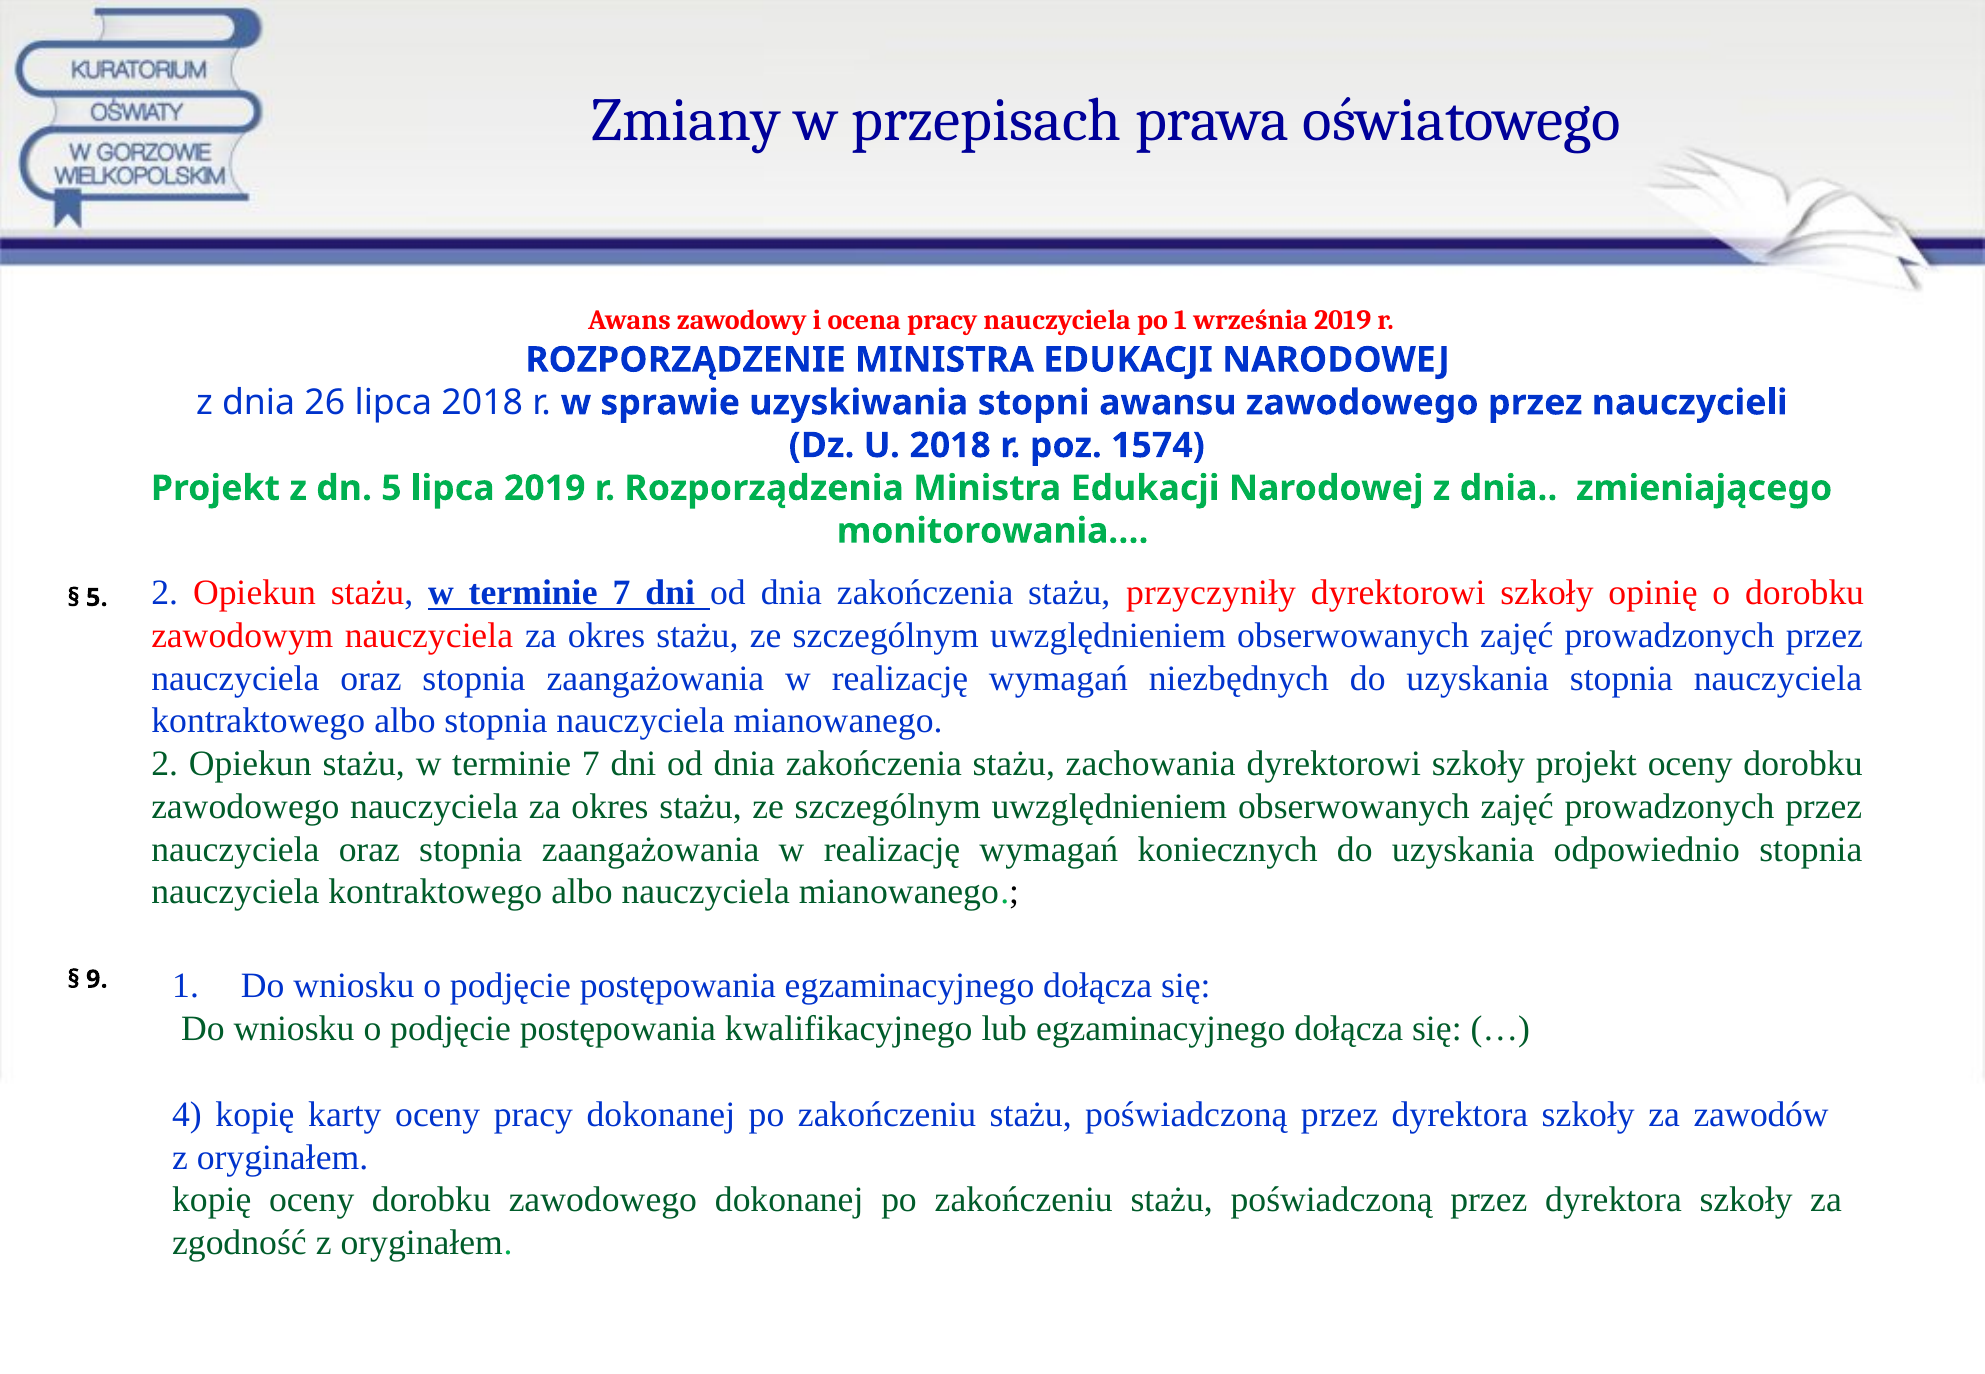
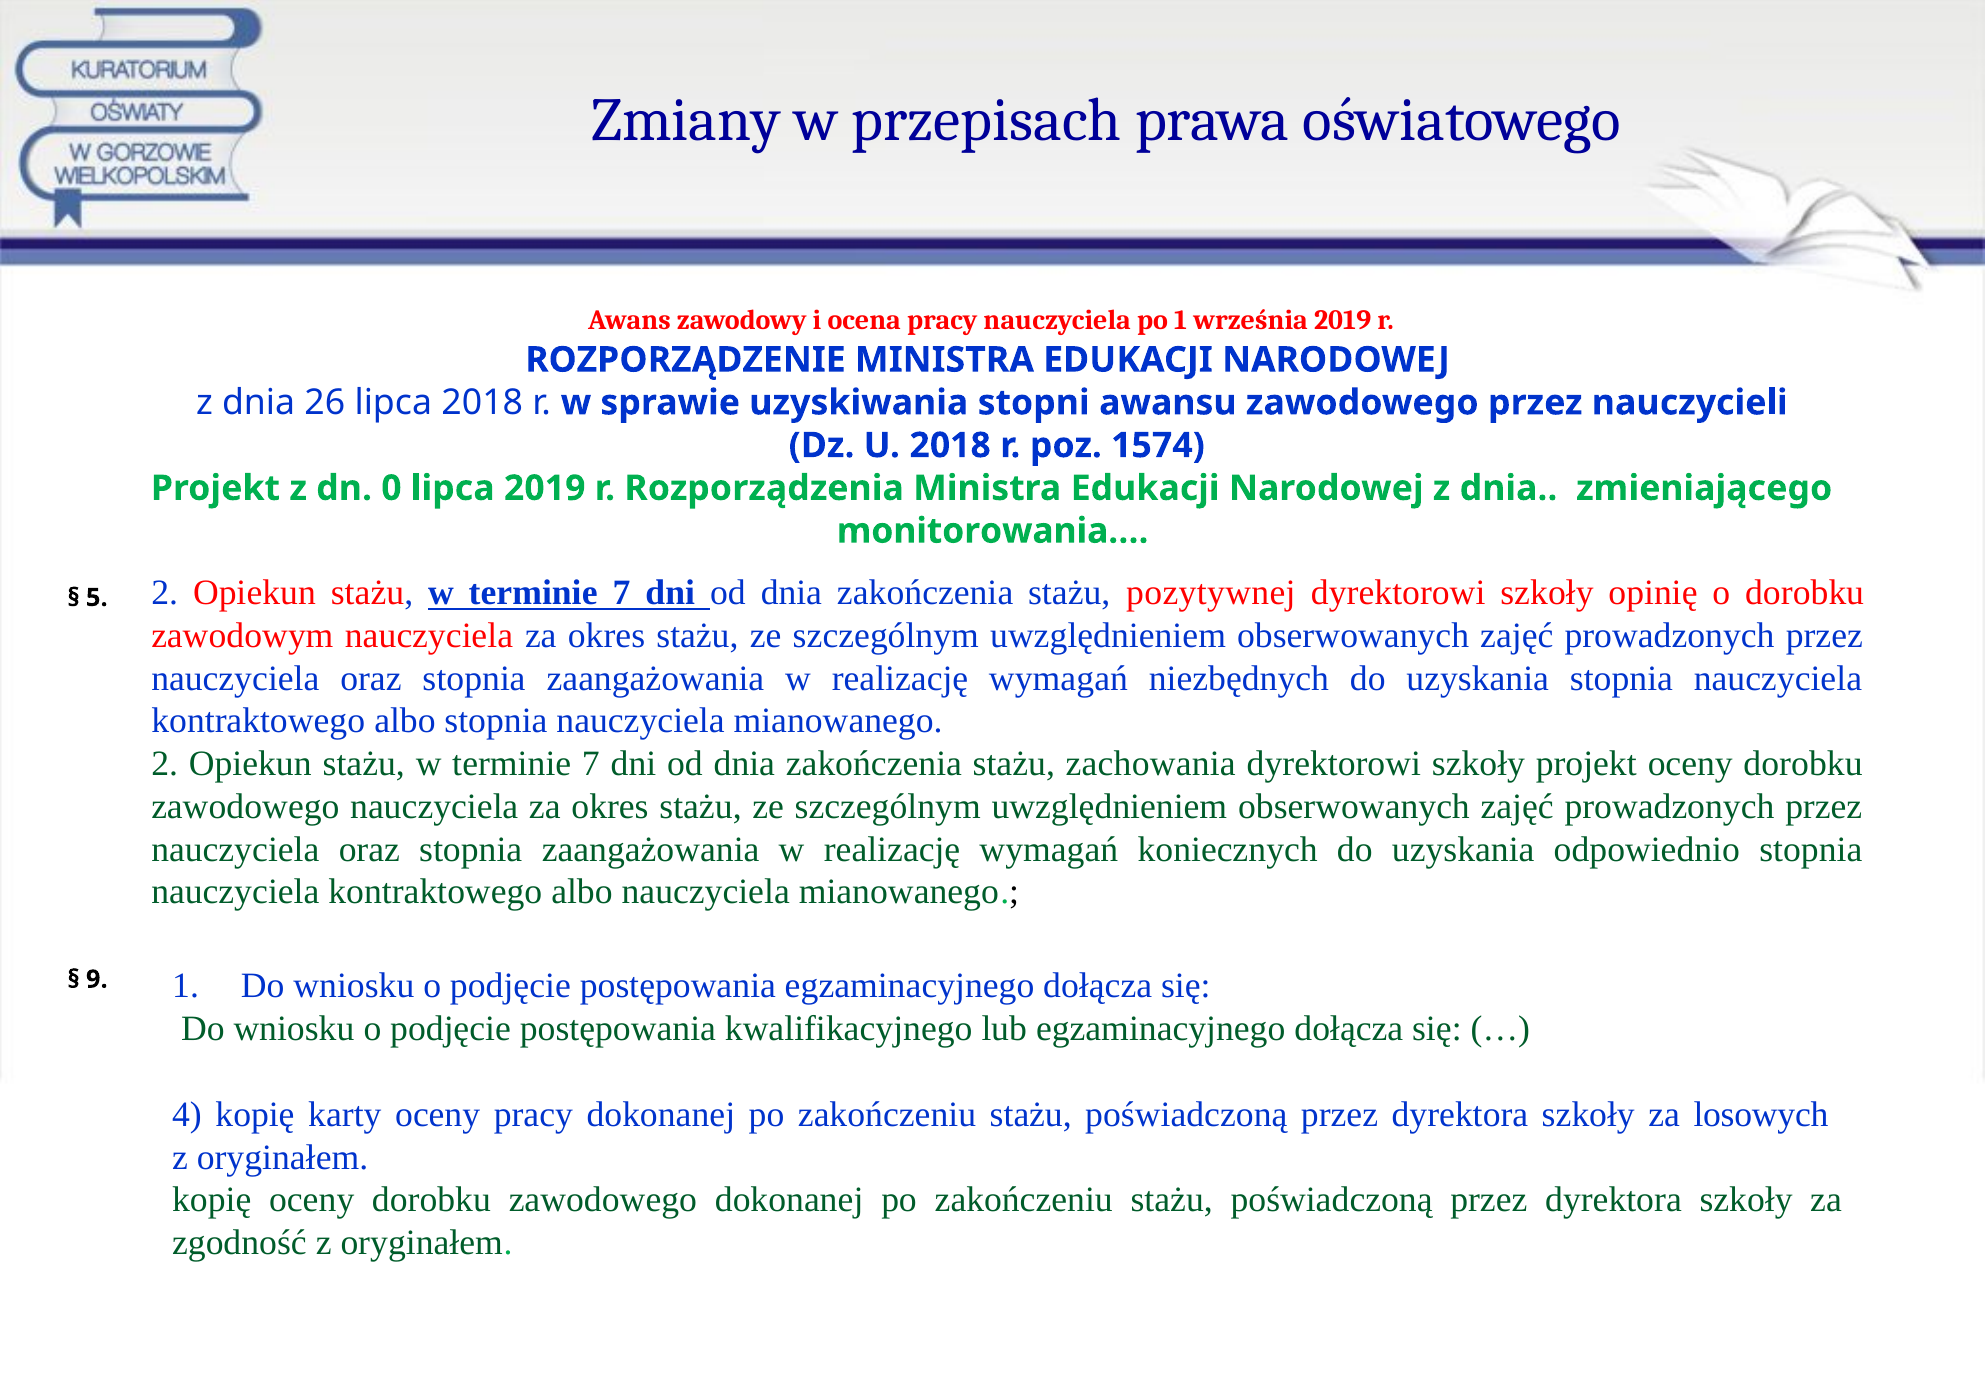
dn 5: 5 -> 0
przyczyniły: przyczyniły -> pozytywnej
zawodów: zawodów -> losowych
